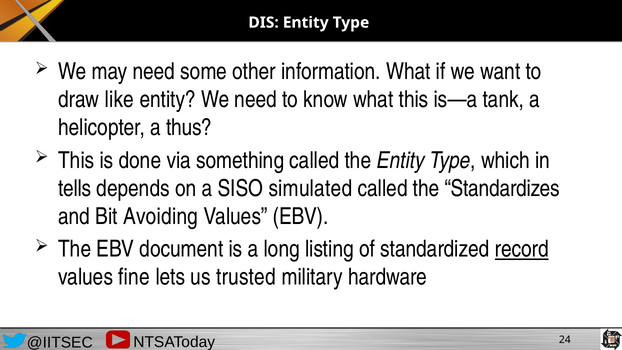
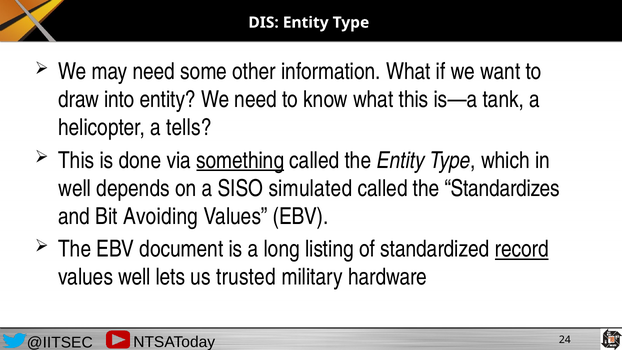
like: like -> into
thus: thus -> tells
something underline: none -> present
tells at (75, 188): tells -> well
values fine: fine -> well
